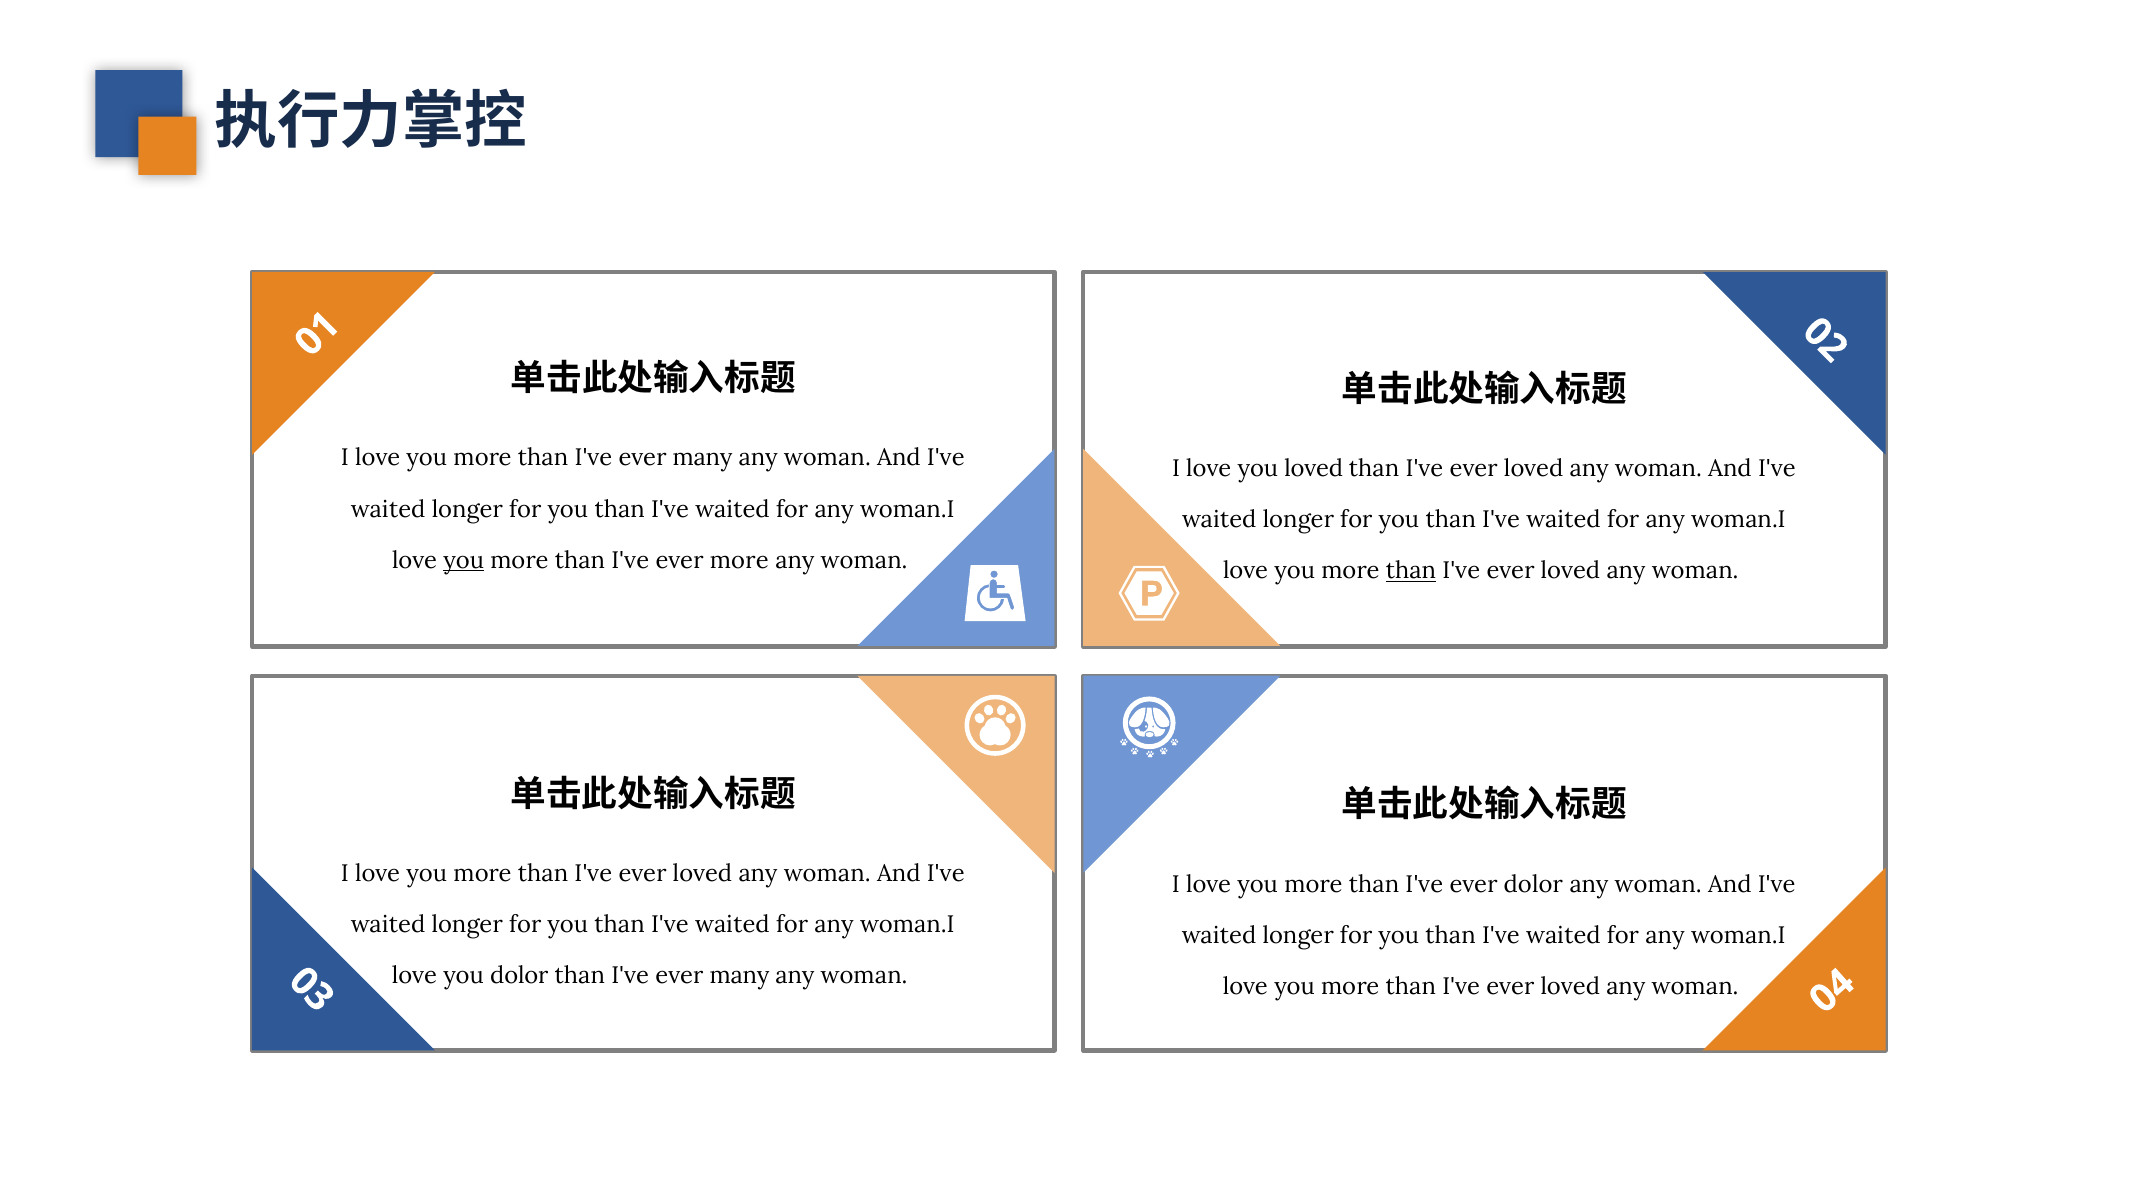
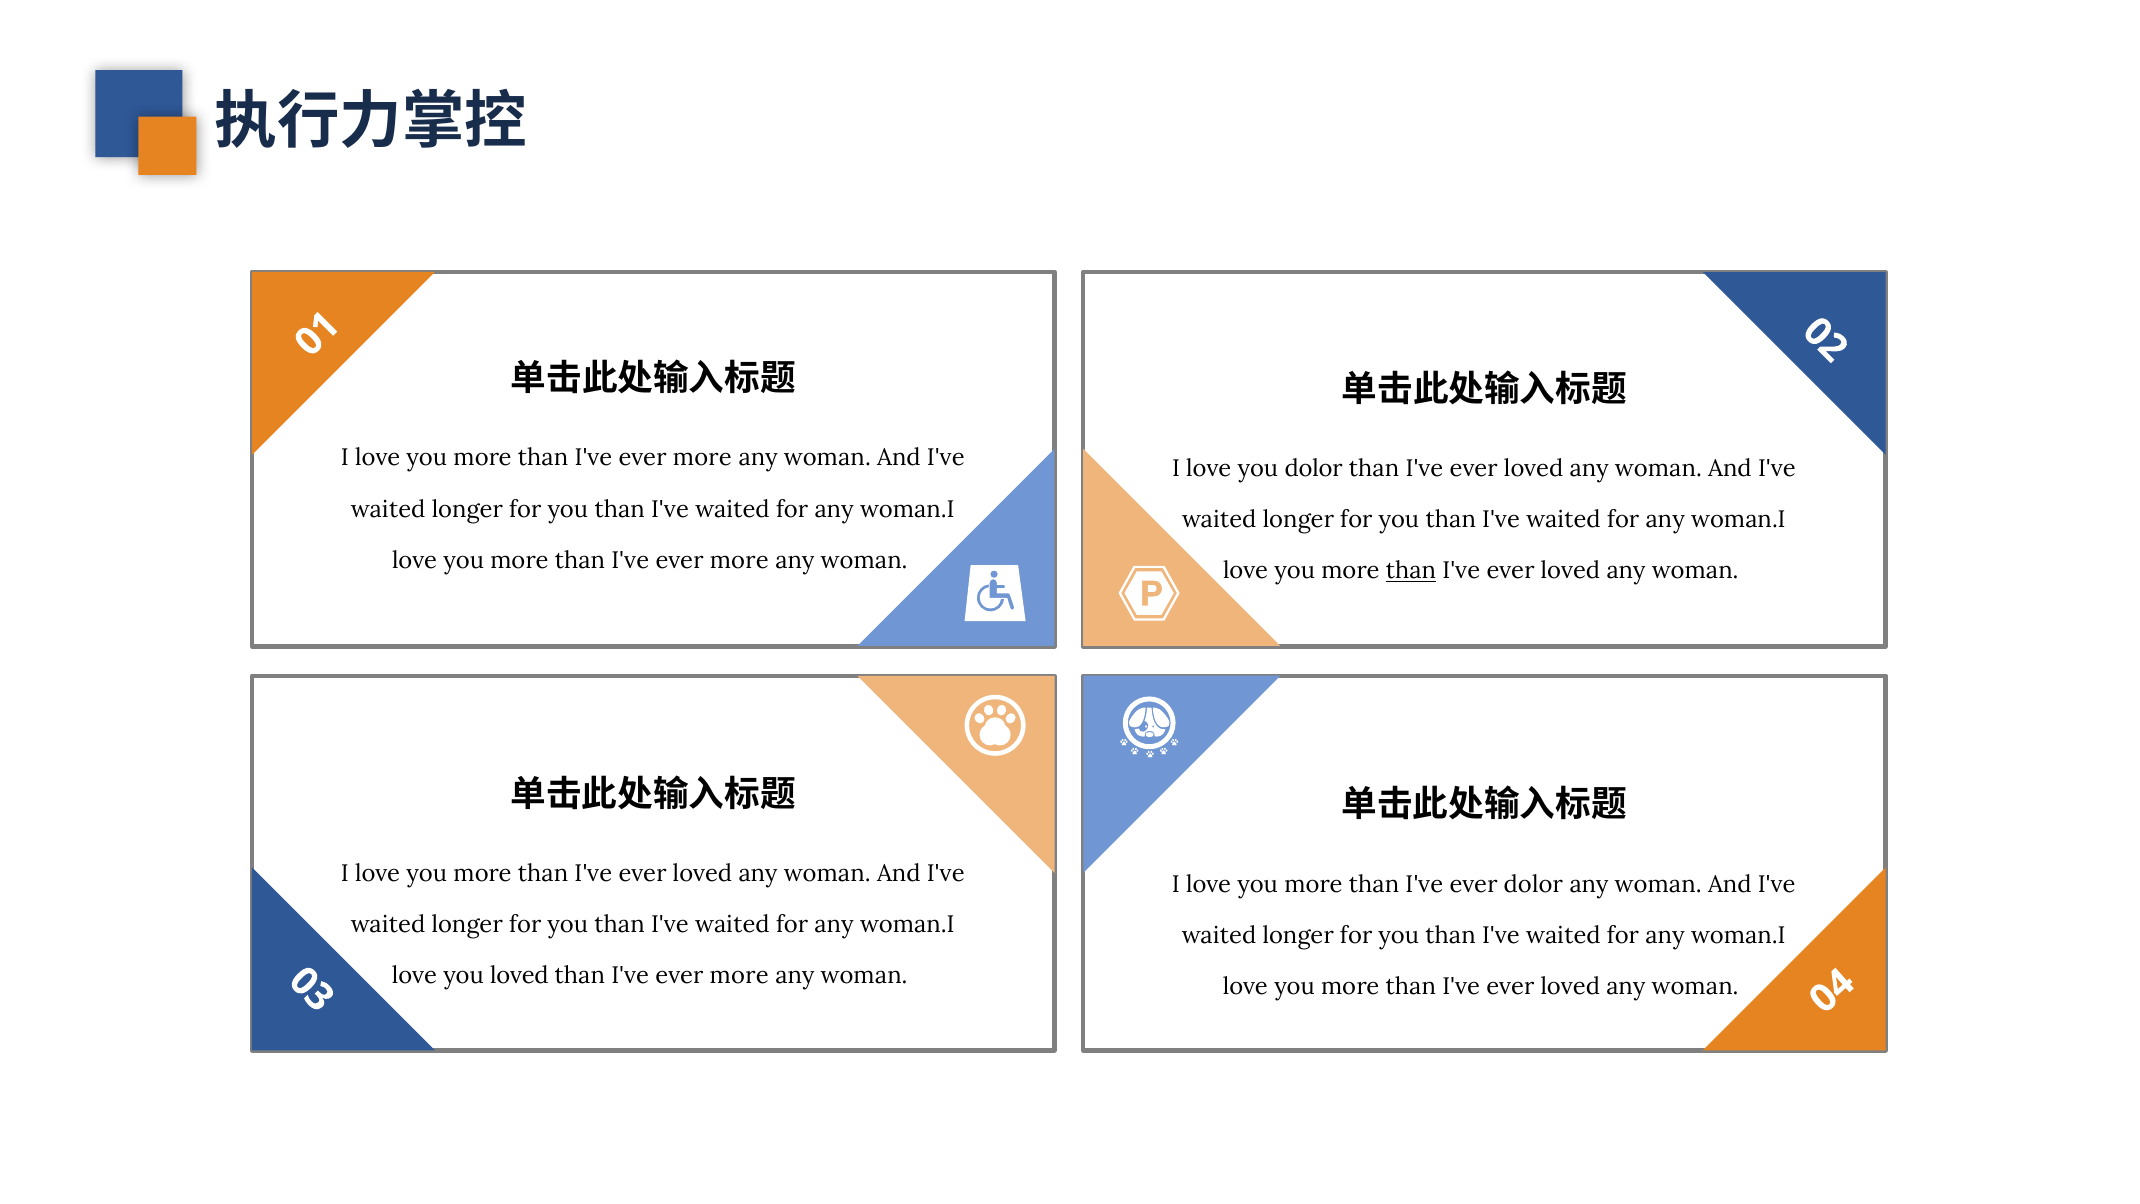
many at (703, 458): many -> more
you loved: loved -> dolor
you at (464, 560) underline: present -> none
you dolor: dolor -> loved
many at (739, 976): many -> more
